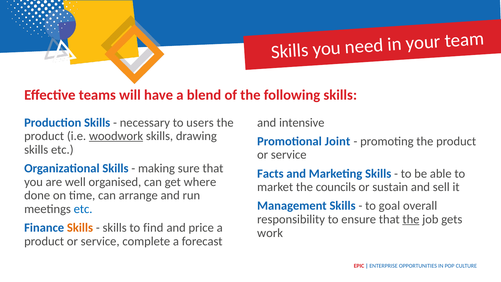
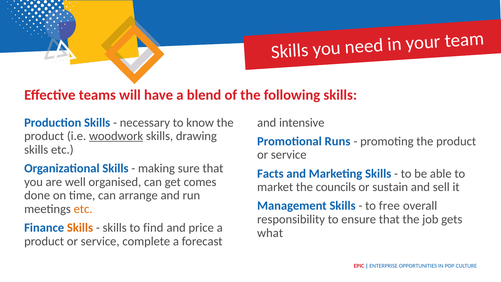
users: users -> know
Joint: Joint -> Runs
where: where -> comes
goal: goal -> free
etc at (83, 209) colour: blue -> orange
the at (411, 219) underline: present -> none
work: work -> what
